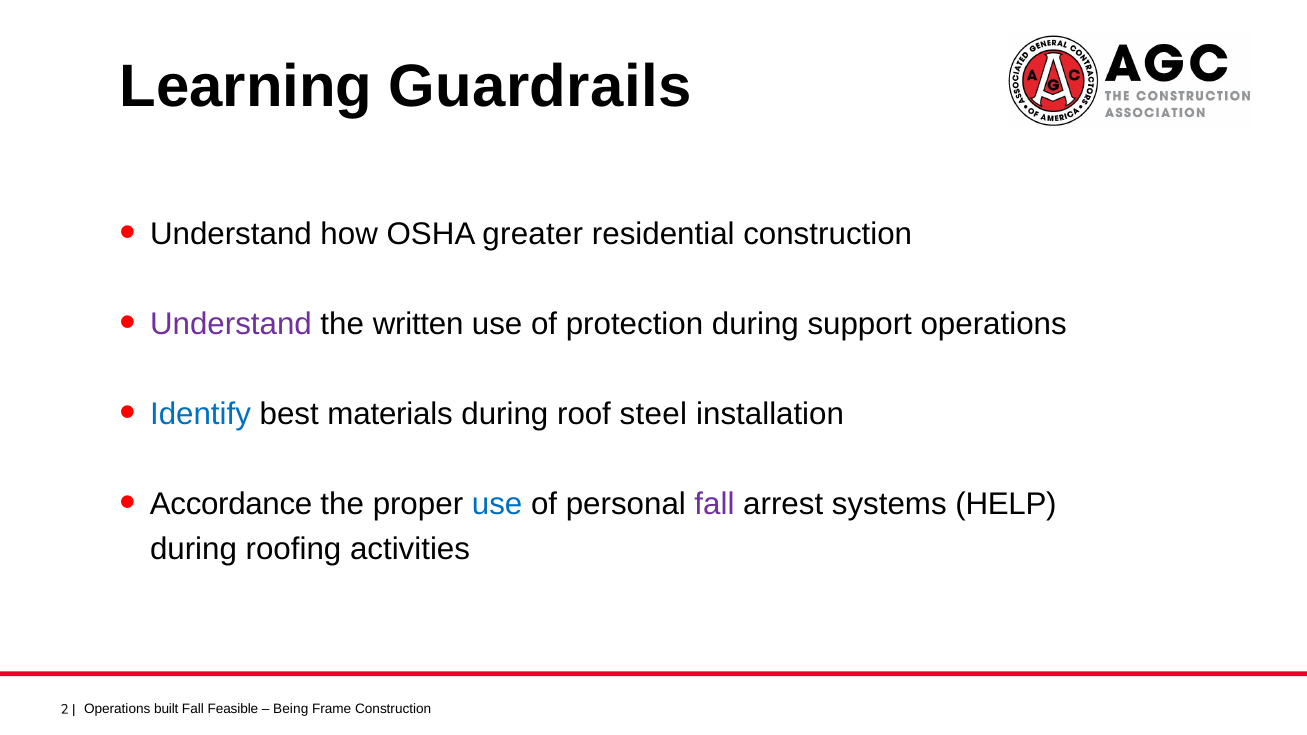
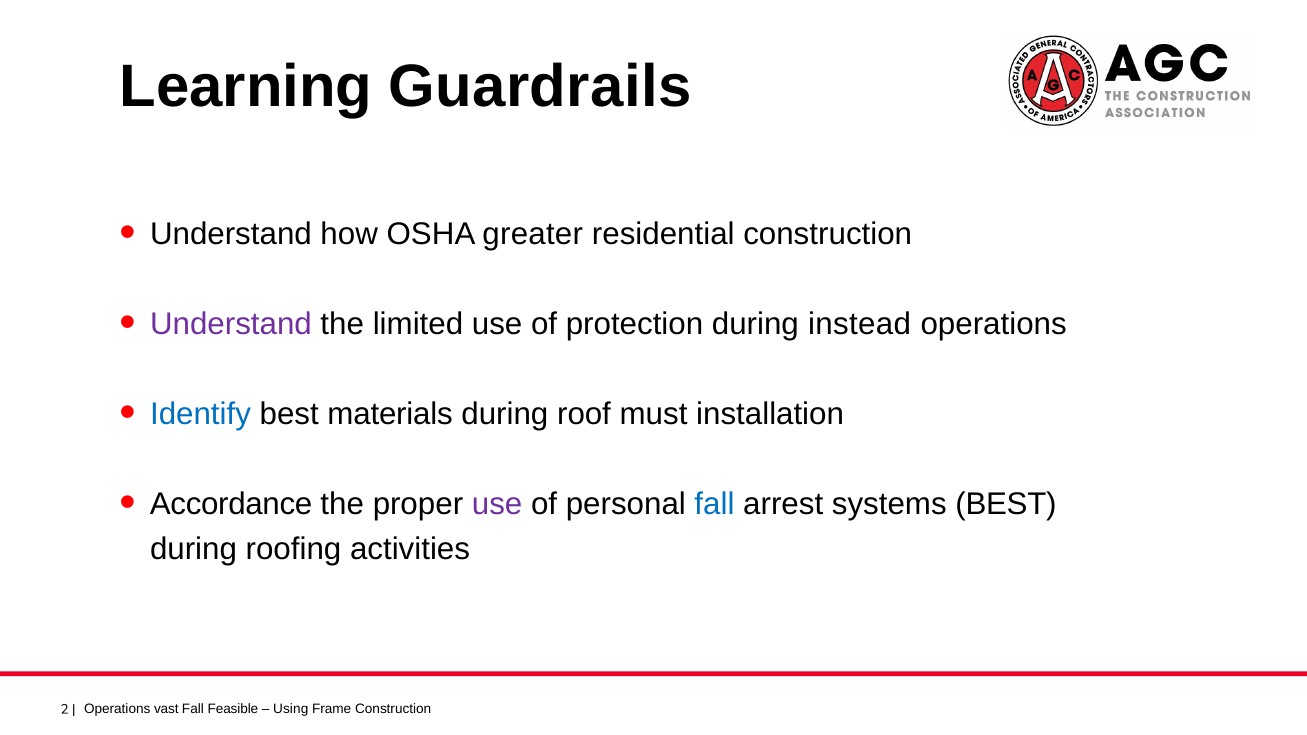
written: written -> limited
support: support -> instead
steel: steel -> must
use at (497, 504) colour: blue -> purple
fall at (714, 504) colour: purple -> blue
systems HELP: HELP -> BEST
built: built -> vast
Being: Being -> Using
